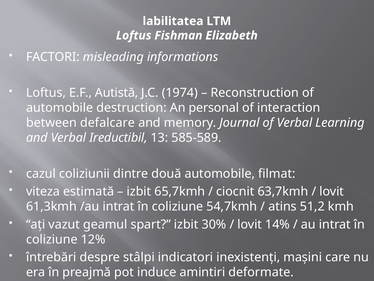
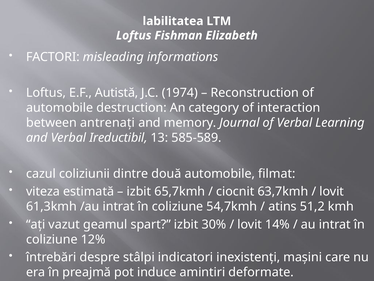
personal: personal -> category
defalcare: defalcare -> antrenaţi
